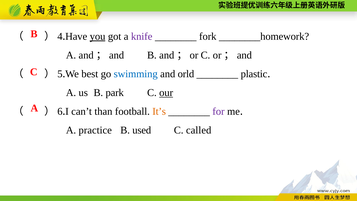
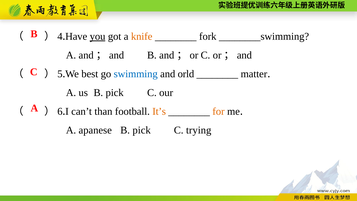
knife colour: purple -> orange
________homework: ________homework -> ________swimming
plastic: plastic -> matter
us B park: park -> pick
our underline: present -> none
for colour: purple -> orange
practice: practice -> apanese
used at (142, 130): used -> pick
called: called -> trying
